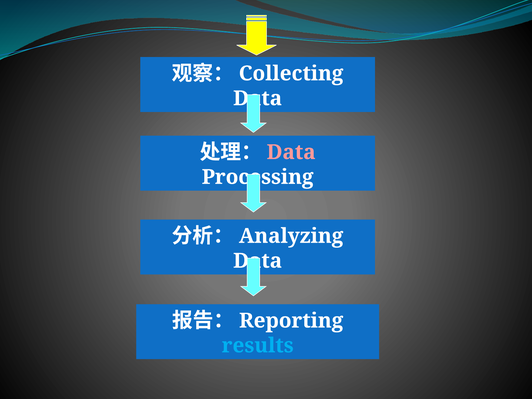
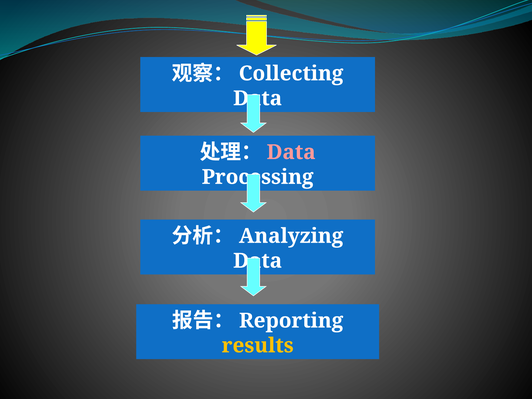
results colour: light blue -> yellow
